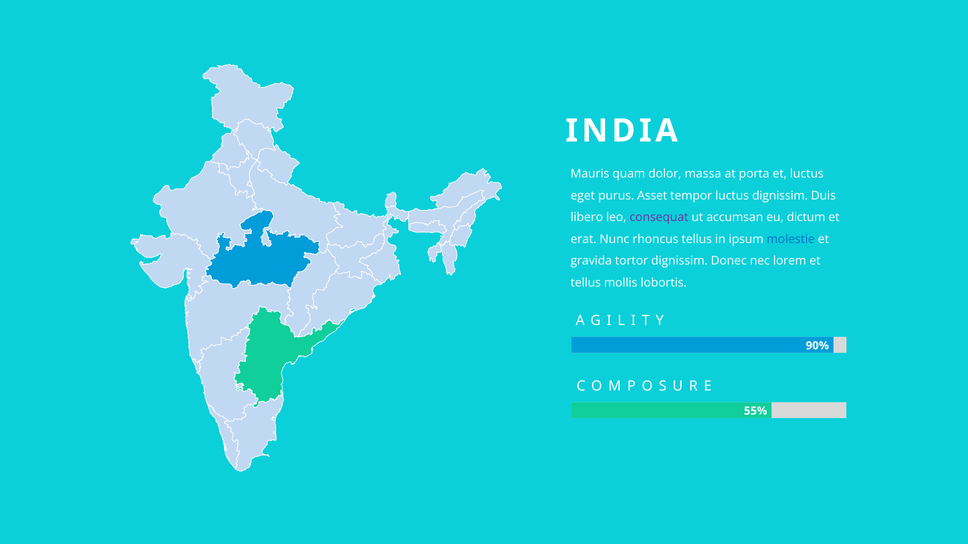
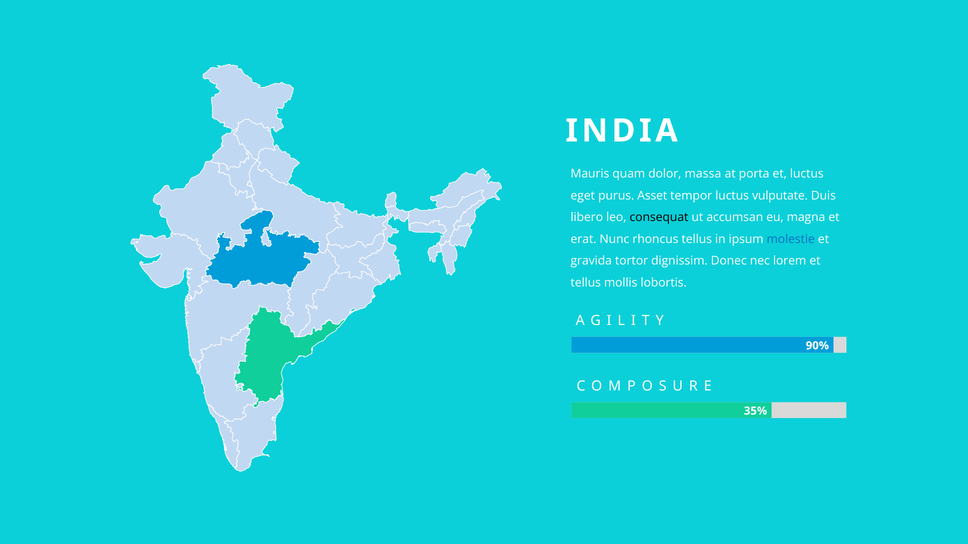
luctus dignissim: dignissim -> vulputate
consequat colour: purple -> black
dictum: dictum -> magna
55%: 55% -> 35%
